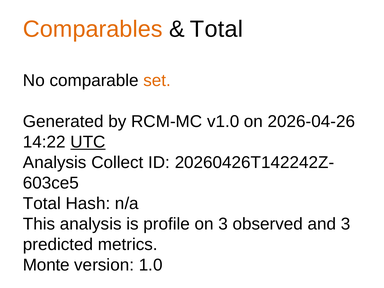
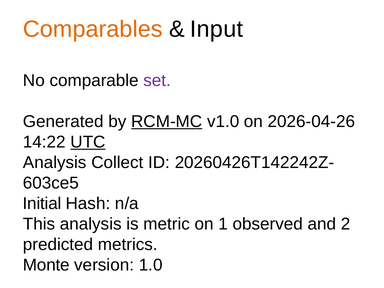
Total at (217, 29): Total -> Input
set colour: orange -> purple
RCM-MC underline: none -> present
Total at (42, 203): Total -> Initial
profile: profile -> metric
on 3: 3 -> 1
and 3: 3 -> 2
